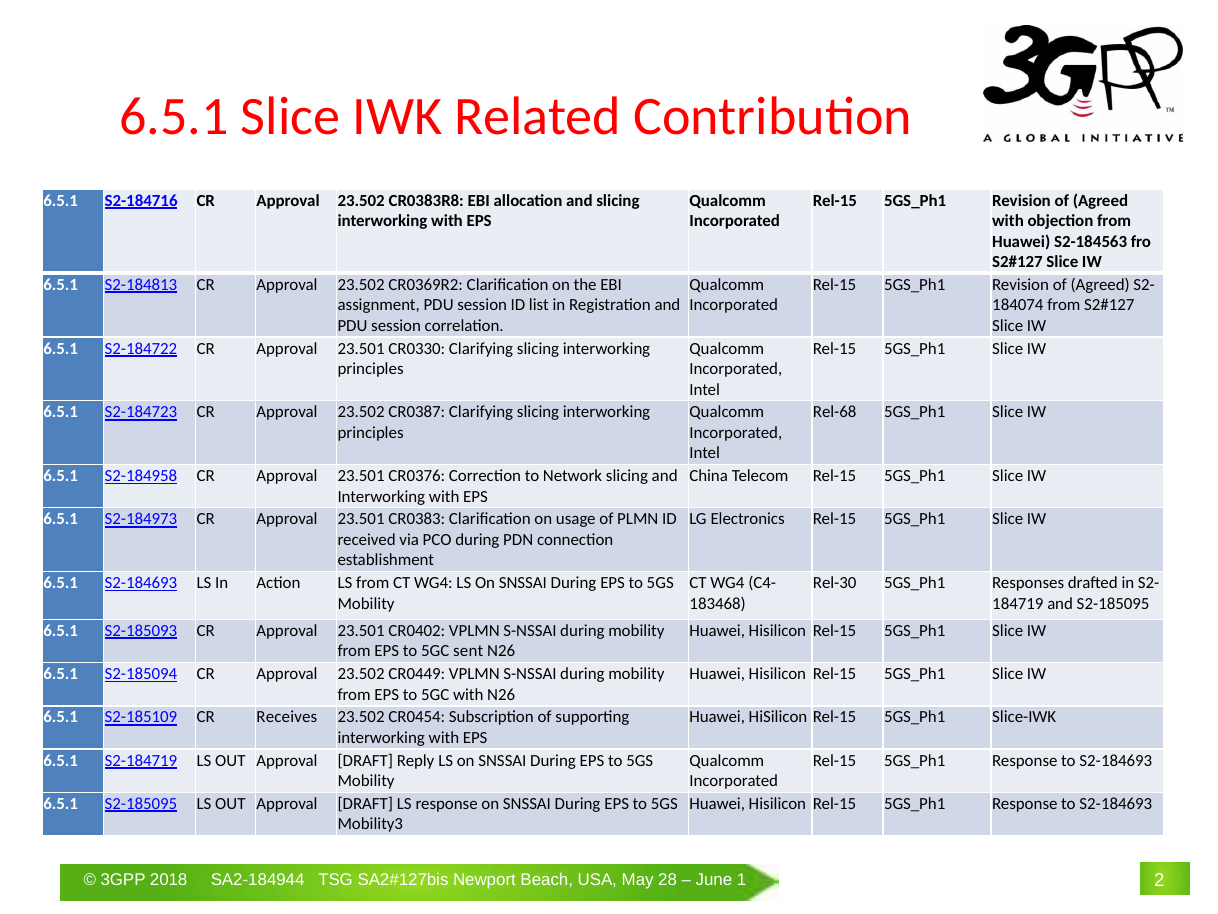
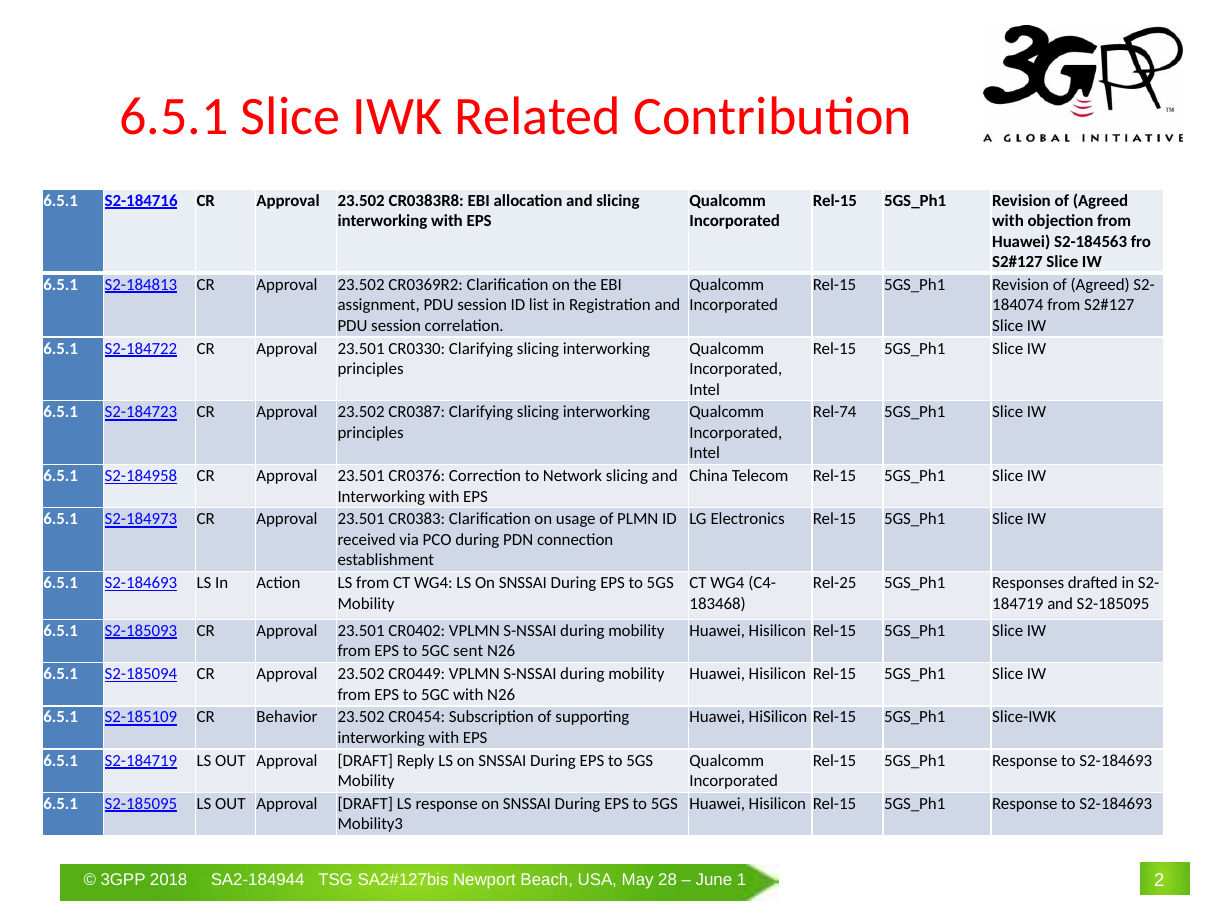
Rel-68: Rel-68 -> Rel-74
Rel-30: Rel-30 -> Rel-25
Receives: Receives -> Behavior
